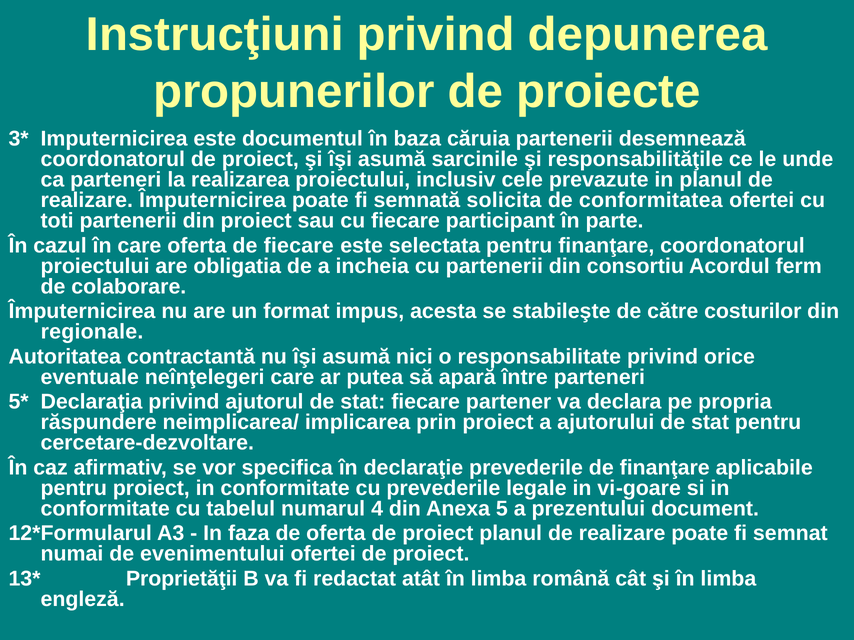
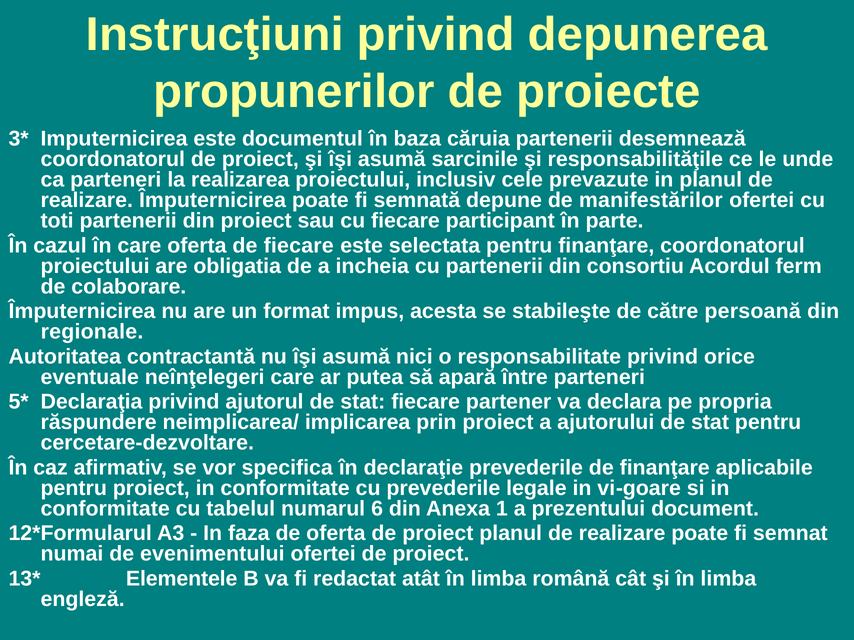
solicita: solicita -> depune
conformitatea: conformitatea -> manifestărilor
costurilor: costurilor -> persoană
4: 4 -> 6
5: 5 -> 1
Proprietăţii: Proprietăţii -> Elementele
